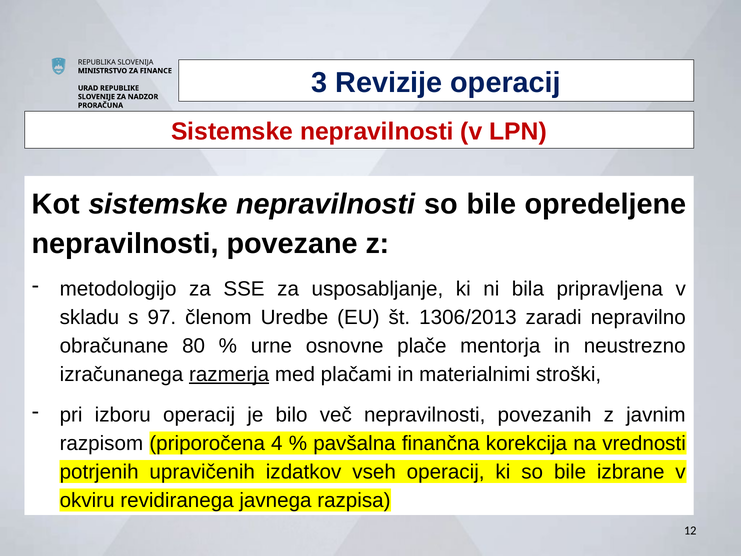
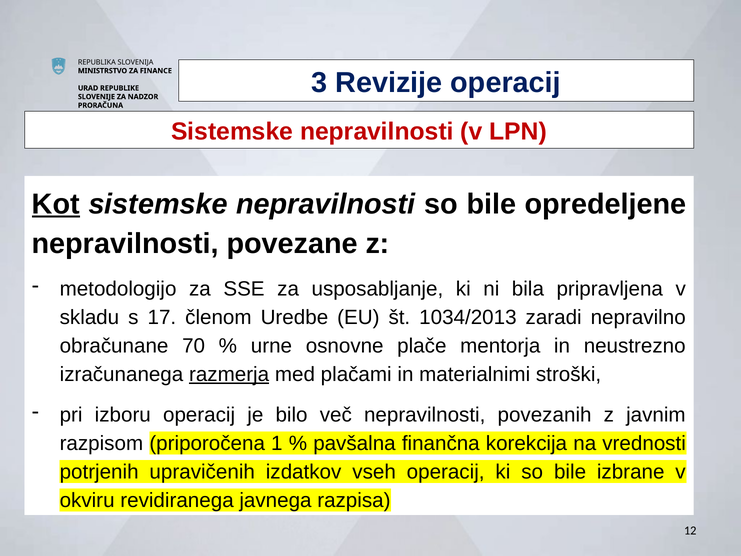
Kot underline: none -> present
97: 97 -> 17
1306/2013: 1306/2013 -> 1034/2013
80: 80 -> 70
4: 4 -> 1
